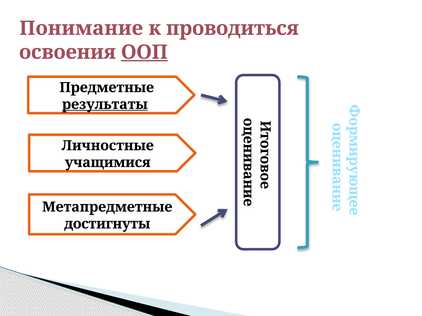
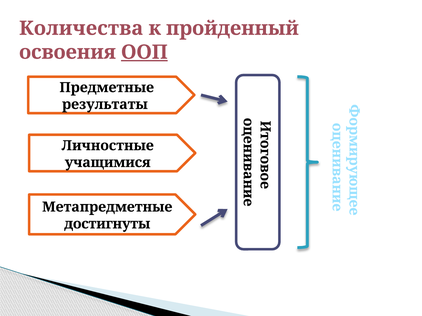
Понимание: Понимание -> Количества
проводиться: проводиться -> пройденный
результаты underline: present -> none
